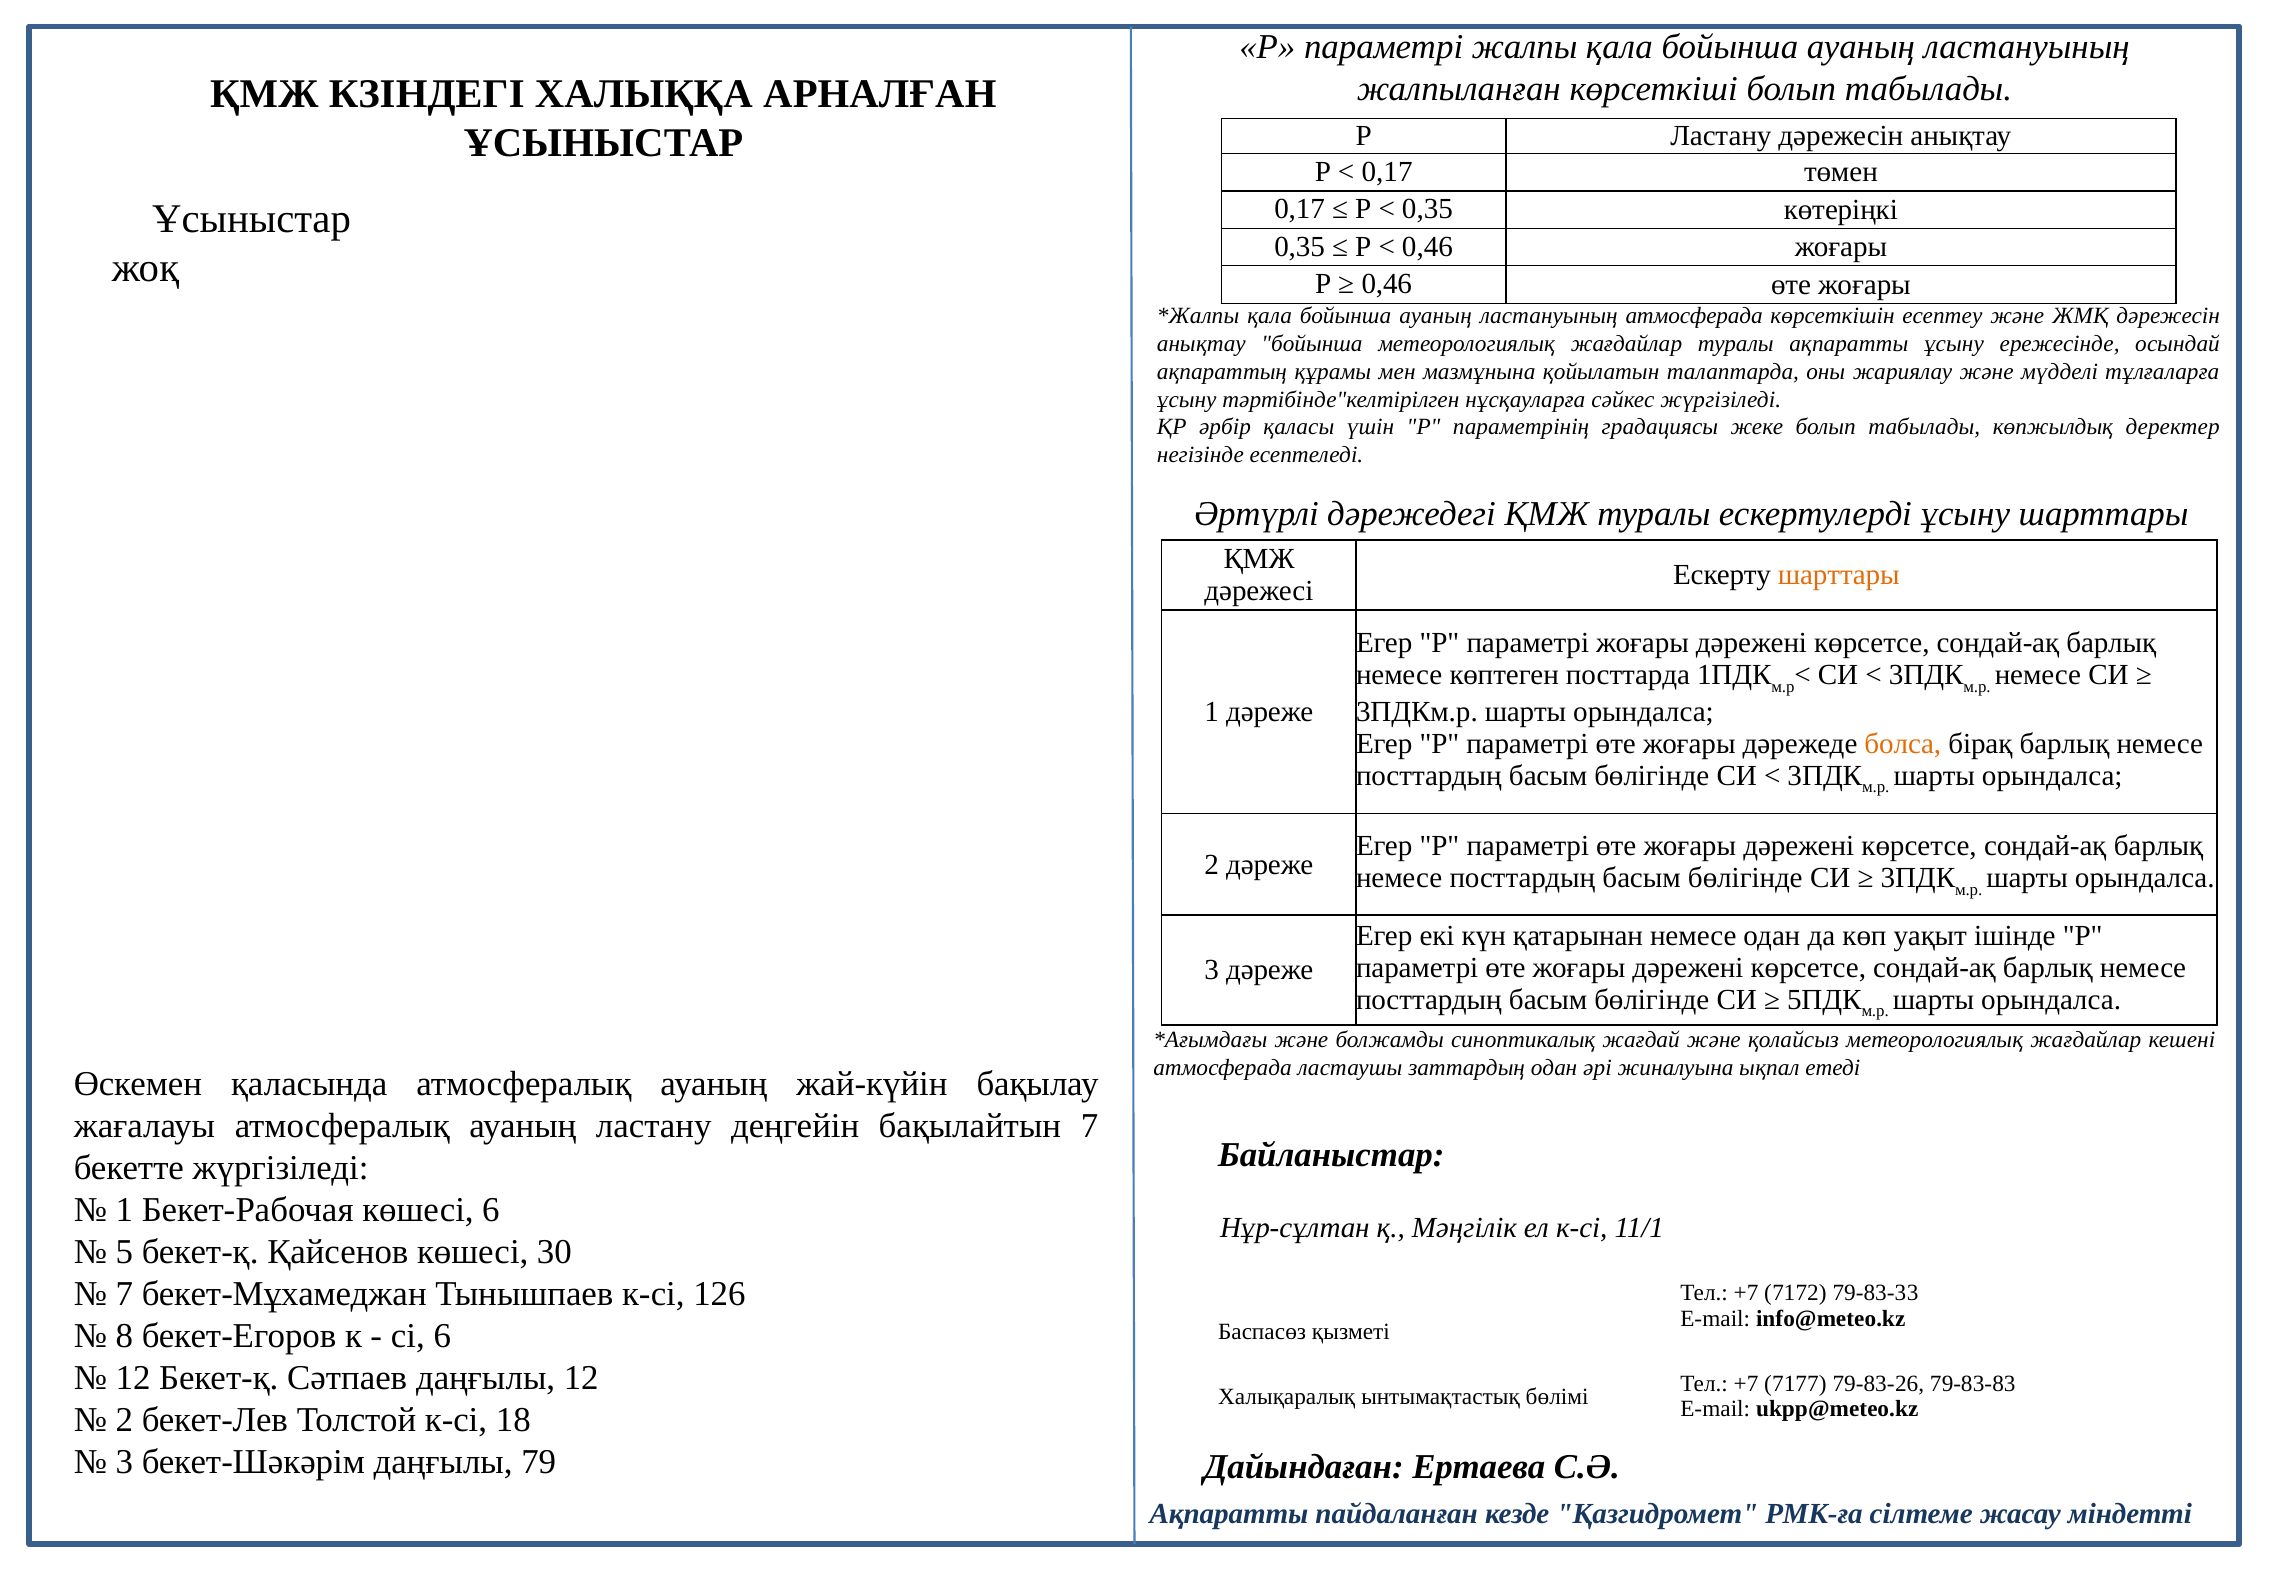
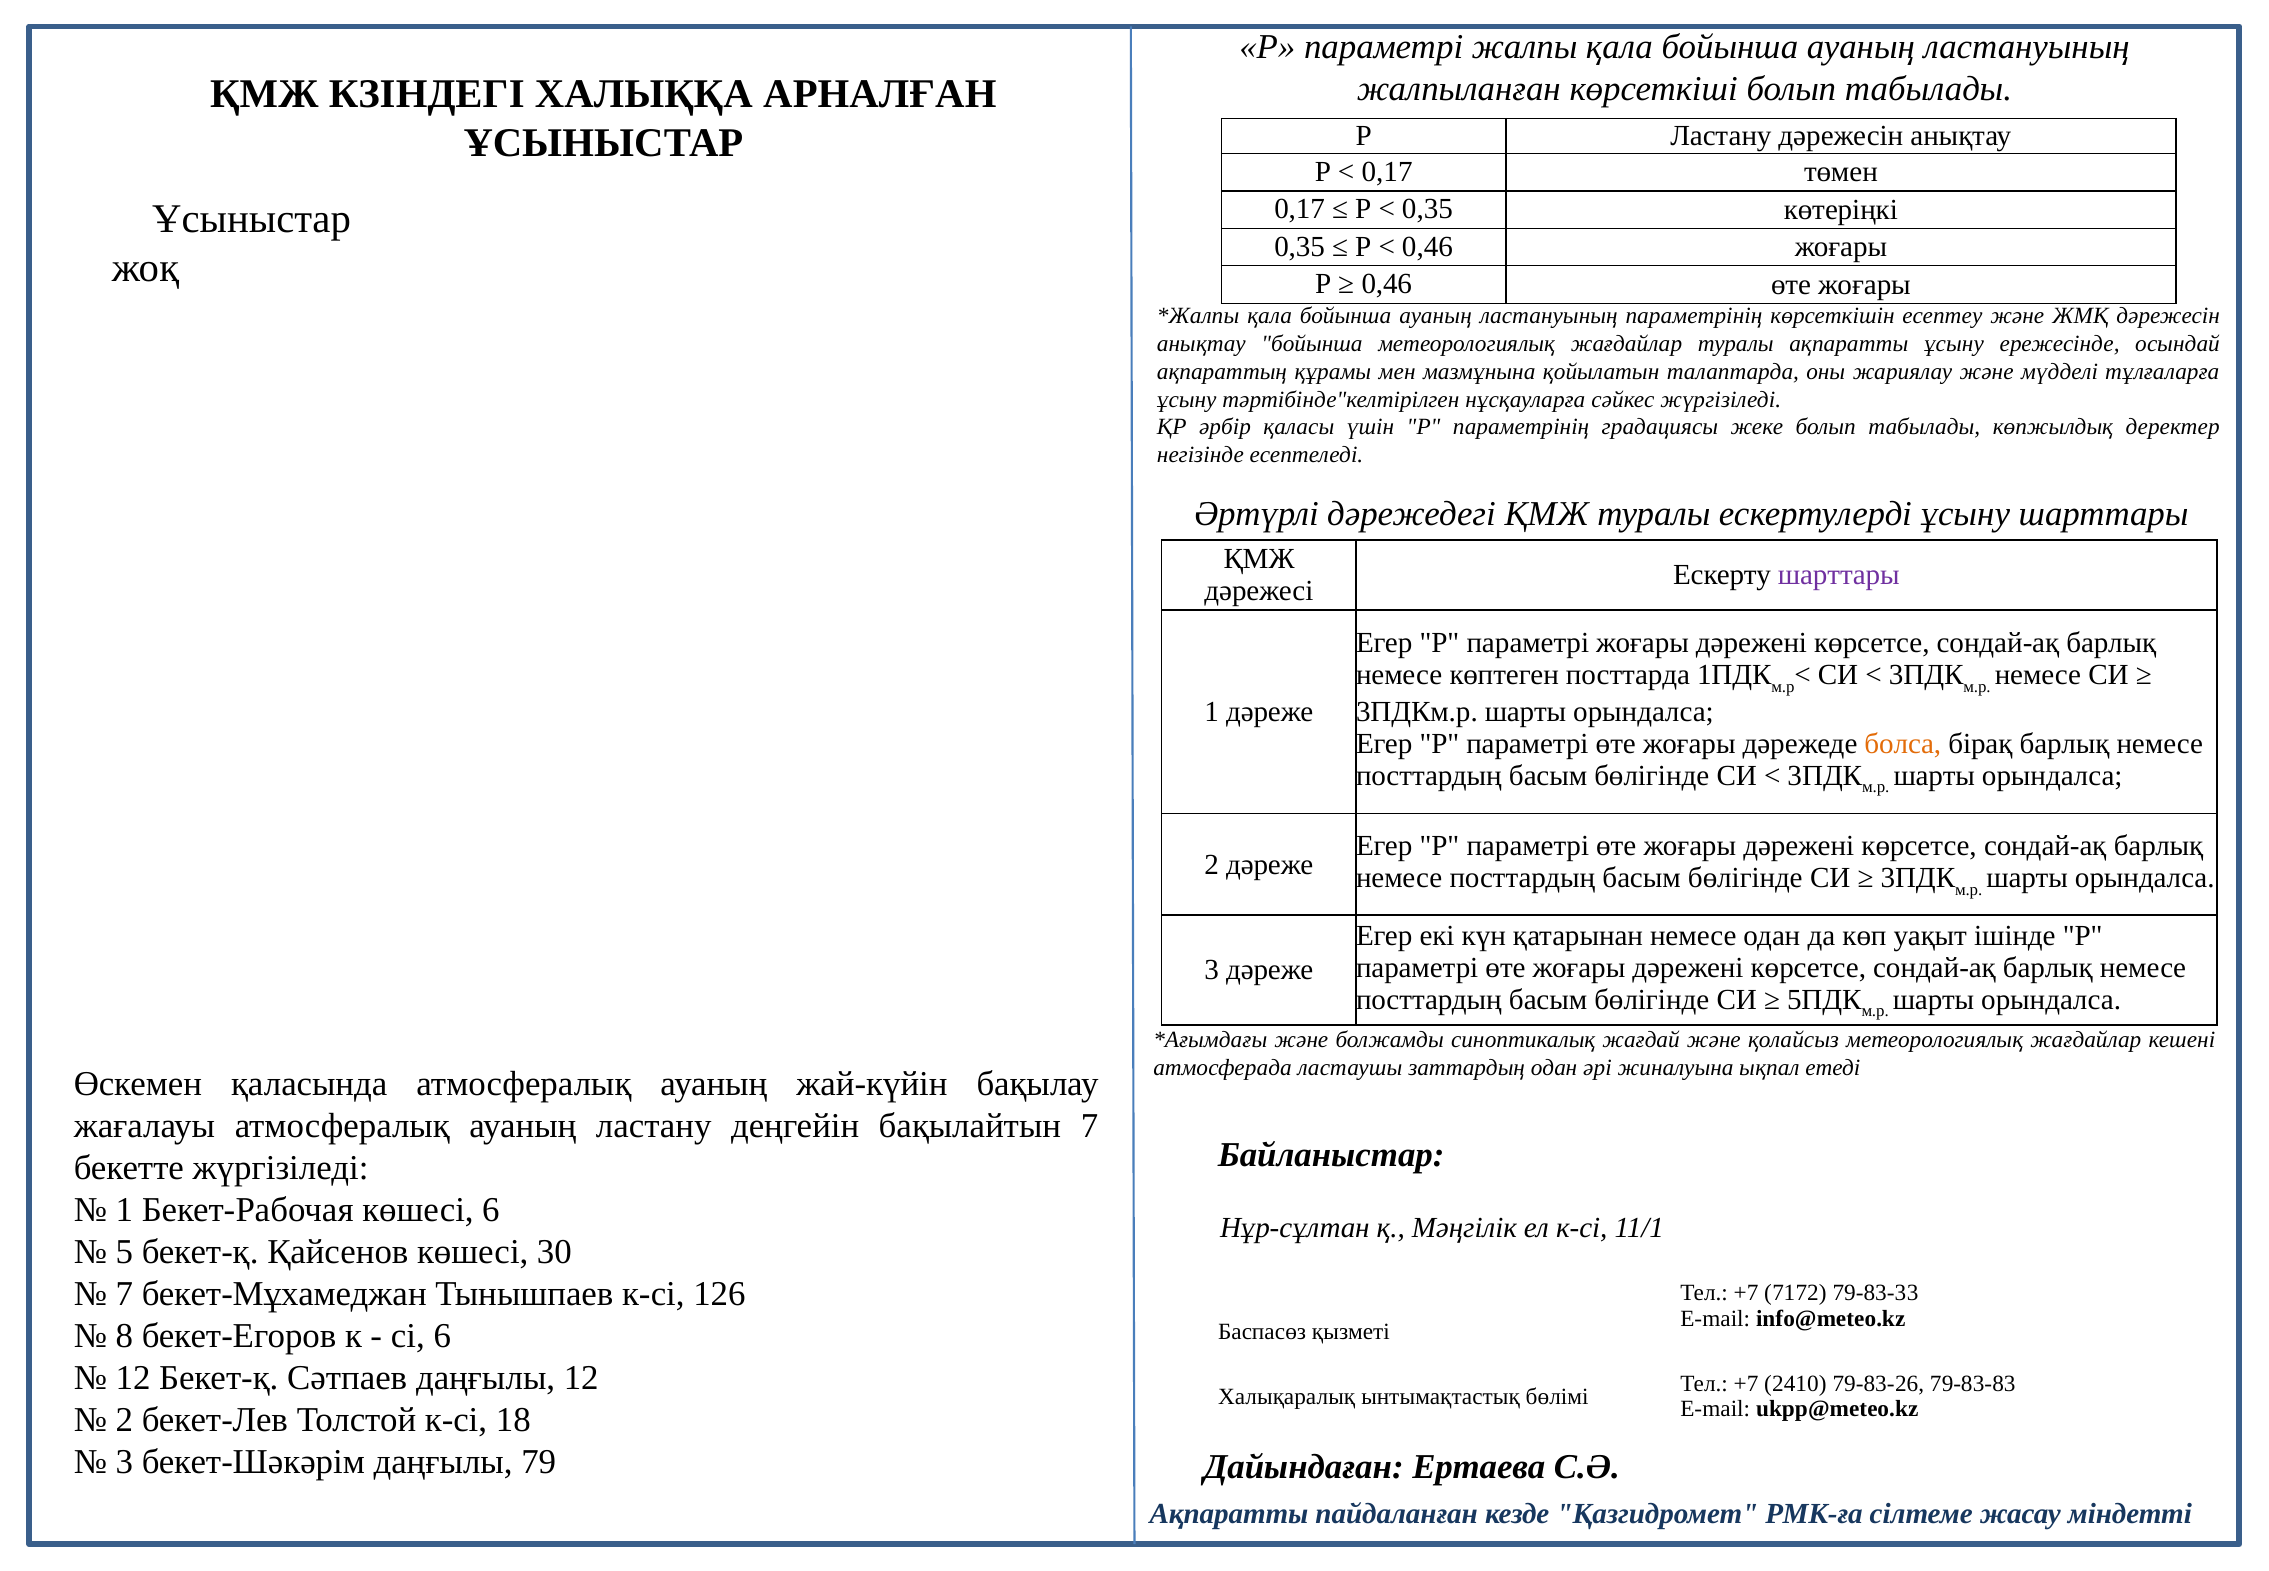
ластануының атмосферада: атмосферада -> параметрінің
шарттары at (1839, 575) colour: orange -> purple
7177: 7177 -> 2410
